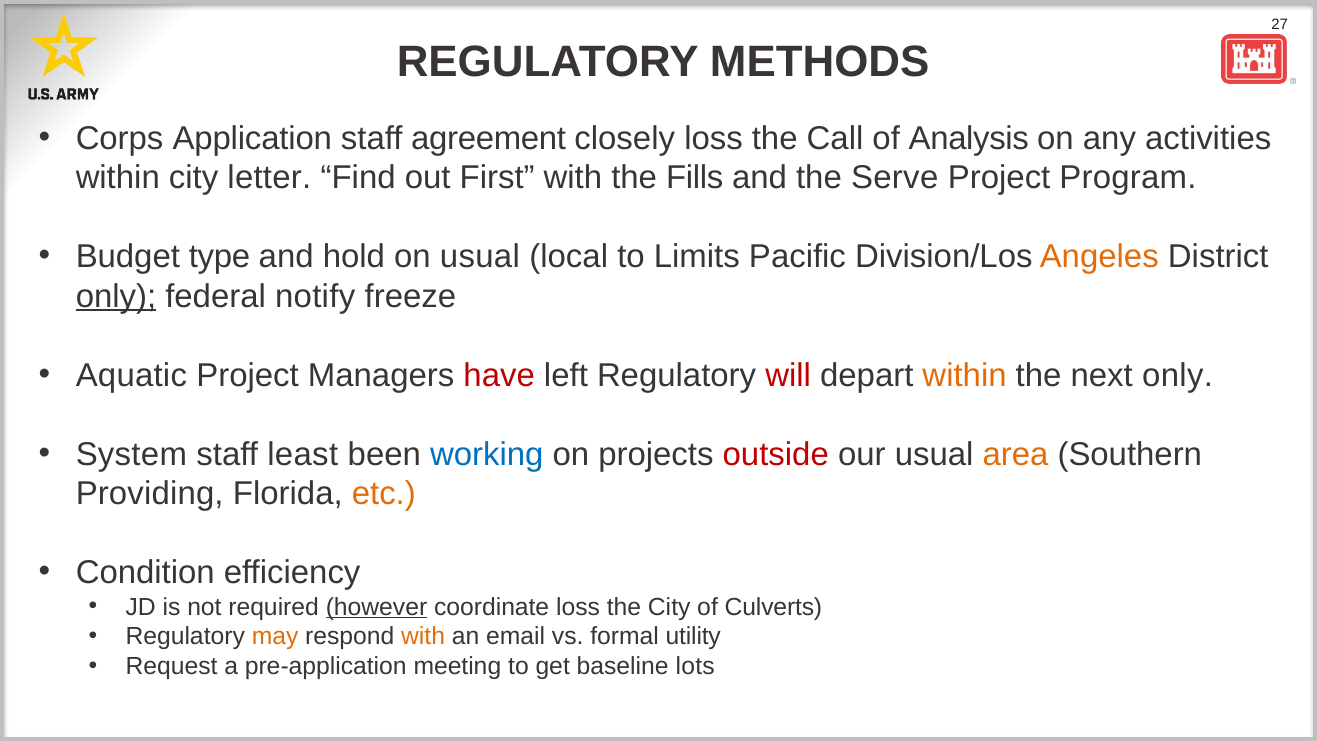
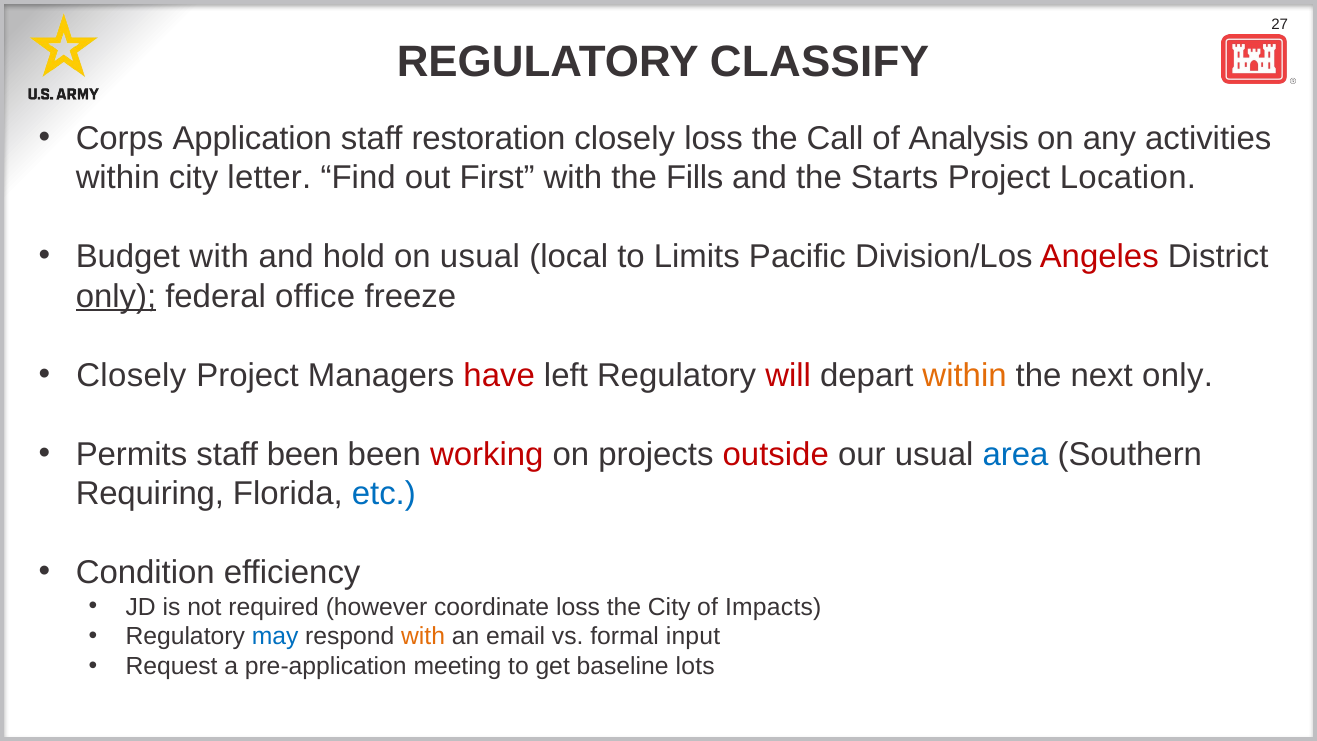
METHODS: METHODS -> CLASSIFY
agreement: agreement -> restoration
Serve: Serve -> Starts
Program: Program -> Location
Budget type: type -> with
Angeles colour: orange -> red
notify: notify -> office
Aquatic at (131, 375): Aquatic -> Closely
System: System -> Permits
staff least: least -> been
working colour: blue -> red
area colour: orange -> blue
Providing: Providing -> Requiring
etc colour: orange -> blue
however underline: present -> none
Culverts: Culverts -> Impacts
may colour: orange -> blue
utility: utility -> input
